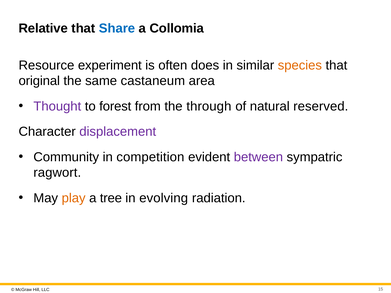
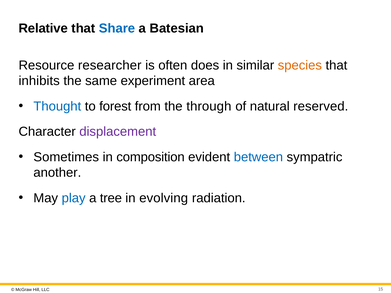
Collomia: Collomia -> Batesian
experiment: experiment -> researcher
original: original -> inhibits
castaneum: castaneum -> experiment
Thought colour: purple -> blue
Community: Community -> Sometimes
competition: competition -> composition
between colour: purple -> blue
ragwort: ragwort -> another
play colour: orange -> blue
